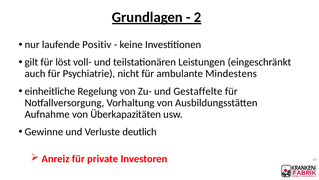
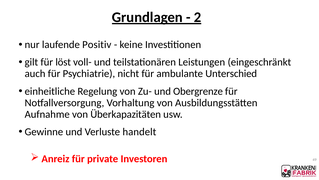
Mindestens: Mindestens -> Unterschied
Gestaffelte: Gestaffelte -> Obergrenze
deutlich: deutlich -> handelt
